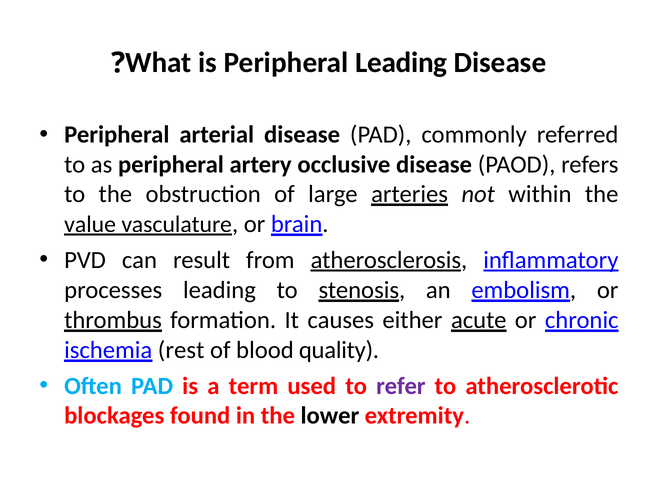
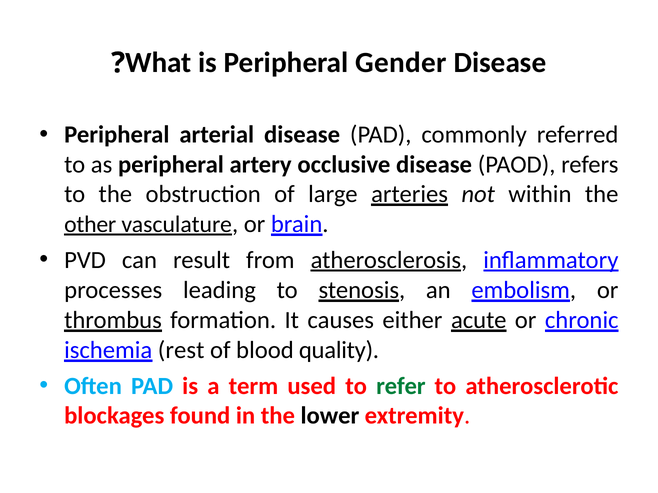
Peripheral Leading: Leading -> Gender
value: value -> other
refer colour: purple -> green
